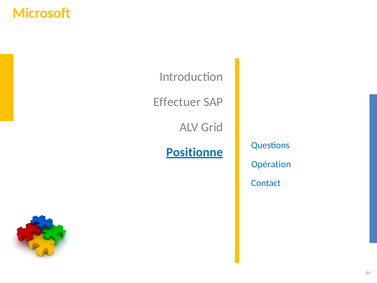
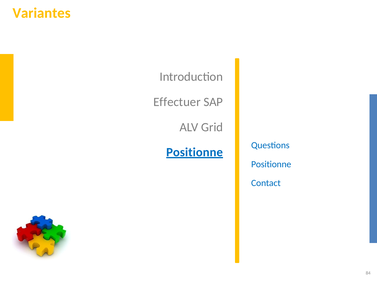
Microsoft: Microsoft -> Variantes
Opération at (271, 164): Opération -> Positionne
